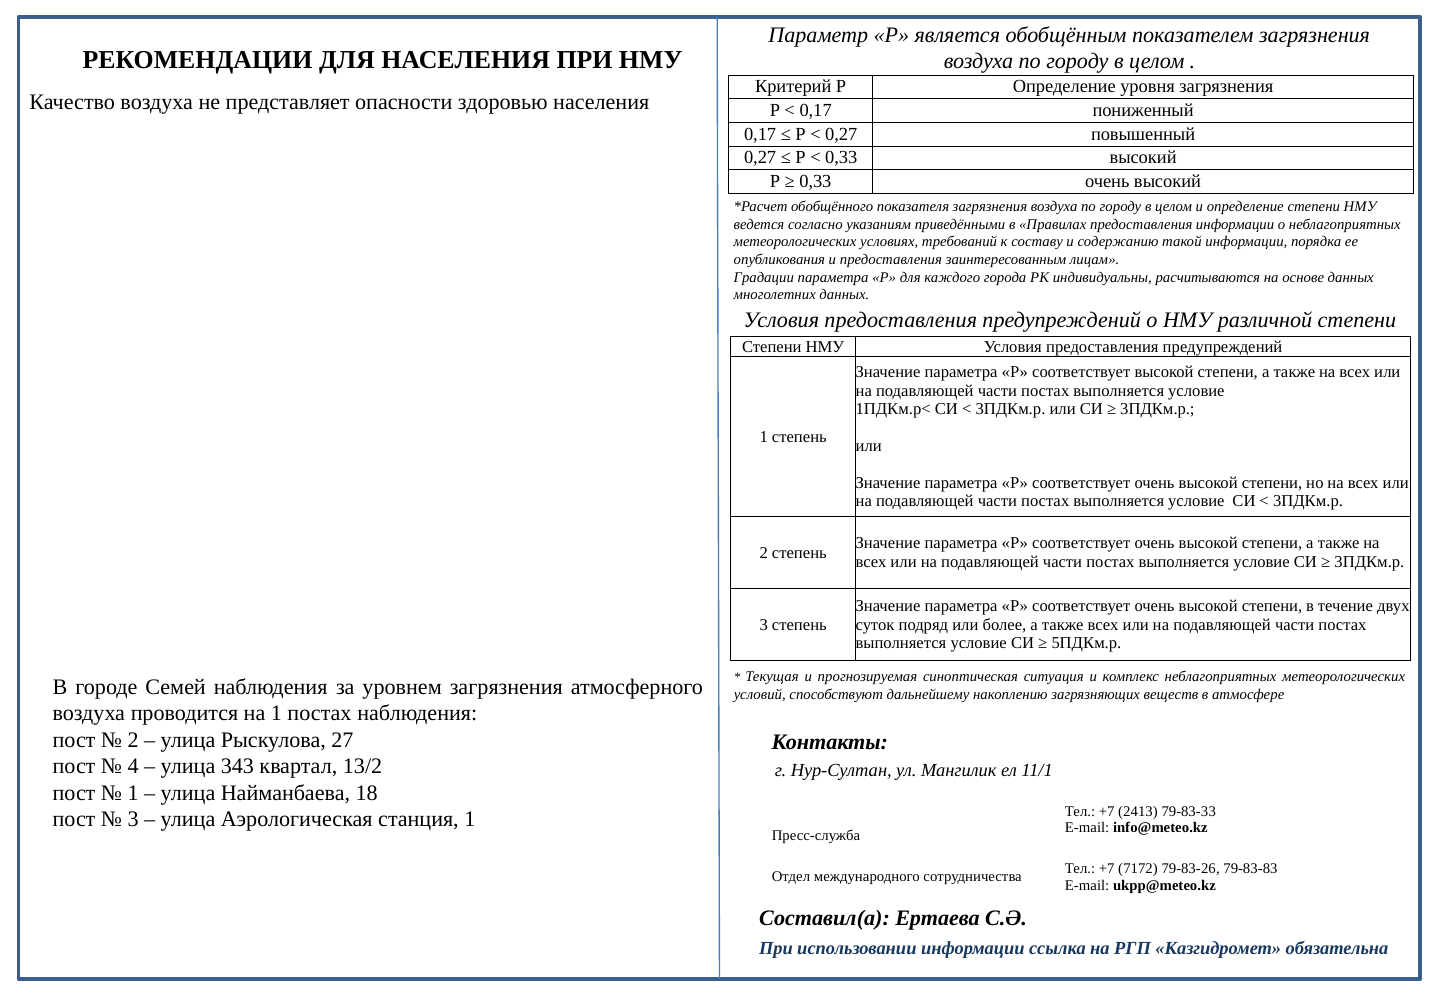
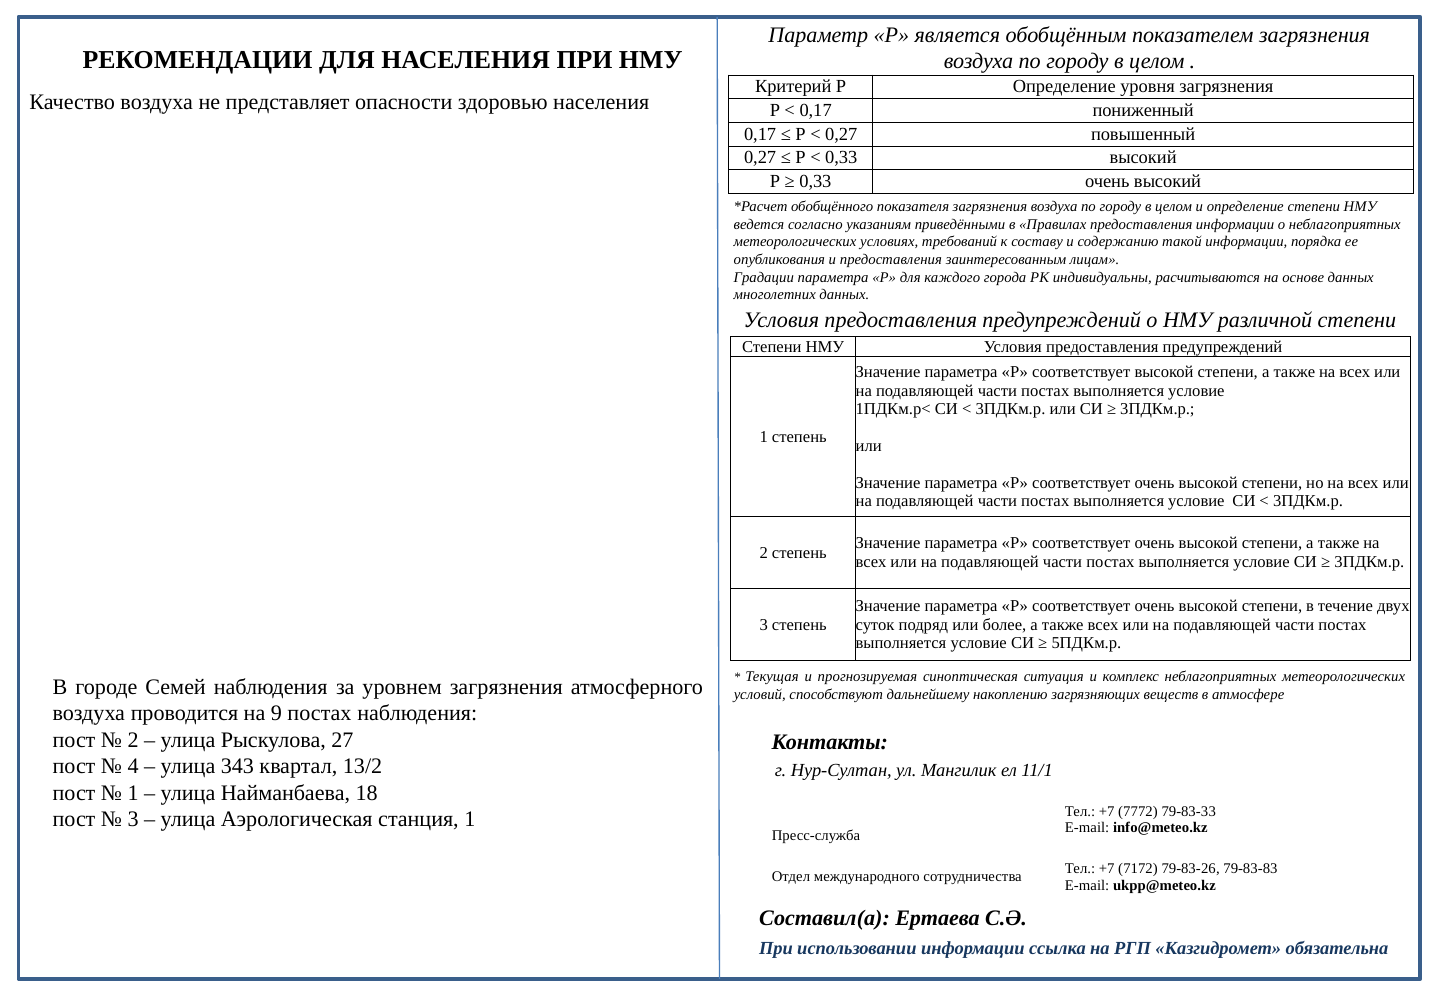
на 1: 1 -> 9
2413: 2413 -> 7772
